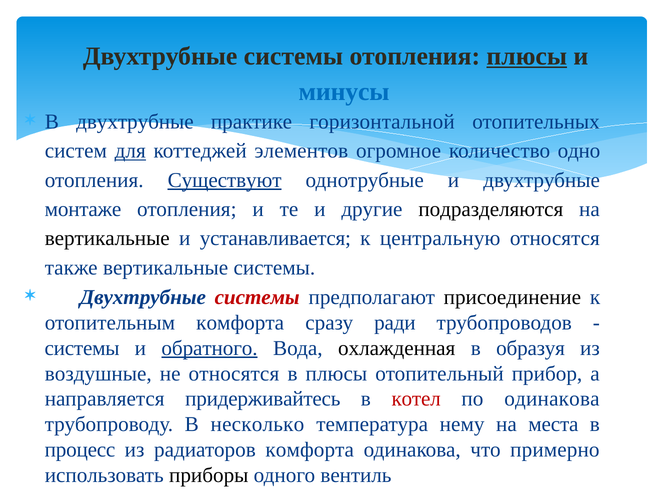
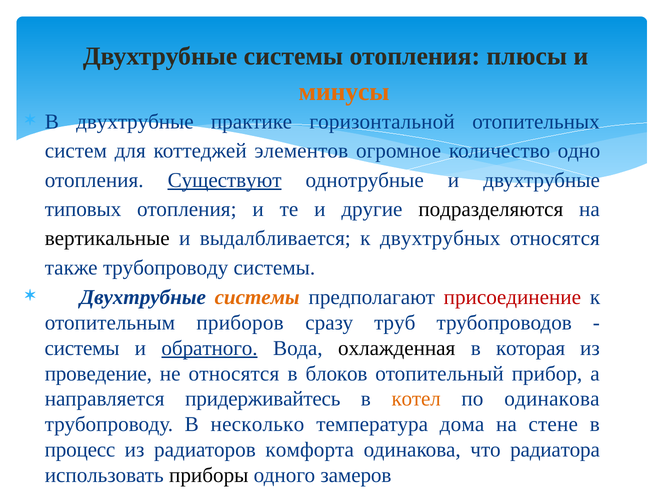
плюсы at (527, 56) underline: present -> none
минусы colour: blue -> orange
для underline: present -> none
монтаже: монтаже -> типовых
устанавливается: устанавливается -> выдалбливается
центральную: центральную -> двухтрубных
также вертикальные: вертикальные -> трубопроводу
системы at (257, 298) colour: red -> orange
присоединение colour: black -> red
отопительным комфорта: комфорта -> приборов
ради: ради -> труб
образуя: образуя -> которая
воздушные: воздушные -> проведение
в плюсы: плюсы -> блоков
котел colour: red -> orange
нему: нему -> дома
места: места -> стене
примерно: примерно -> радиатора
вентиль: вентиль -> замеров
